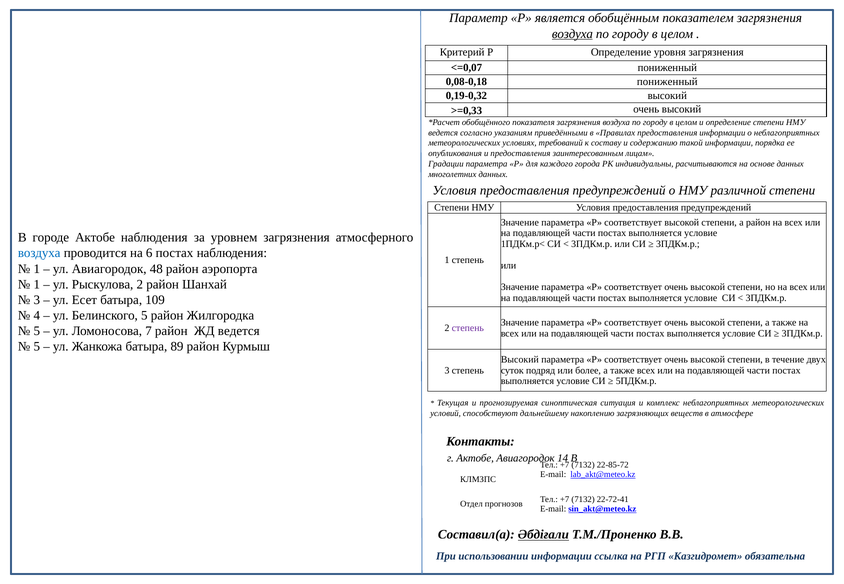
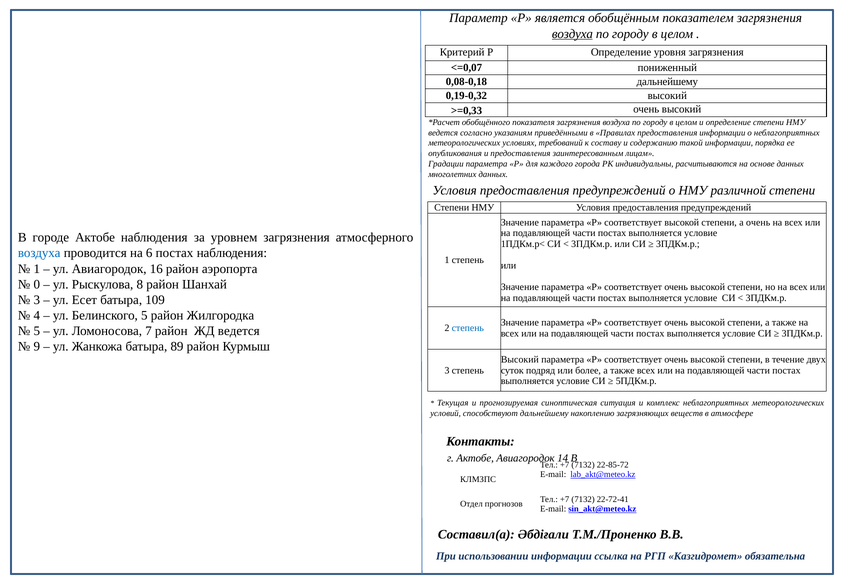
0,08-0,18 пониженный: пониженный -> дальнейшему
а район: район -> очень
48: 48 -> 16
1 at (37, 284): 1 -> 0
Рыскулова 2: 2 -> 8
степень at (468, 328) colour: purple -> blue
5 at (37, 347): 5 -> 9
Әбдіғали underline: present -> none
